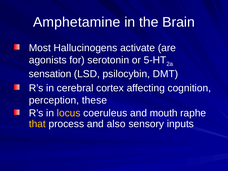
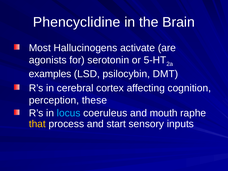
Amphetamine: Amphetamine -> Phencyclidine
sensation: sensation -> examples
locus colour: yellow -> light blue
also: also -> start
